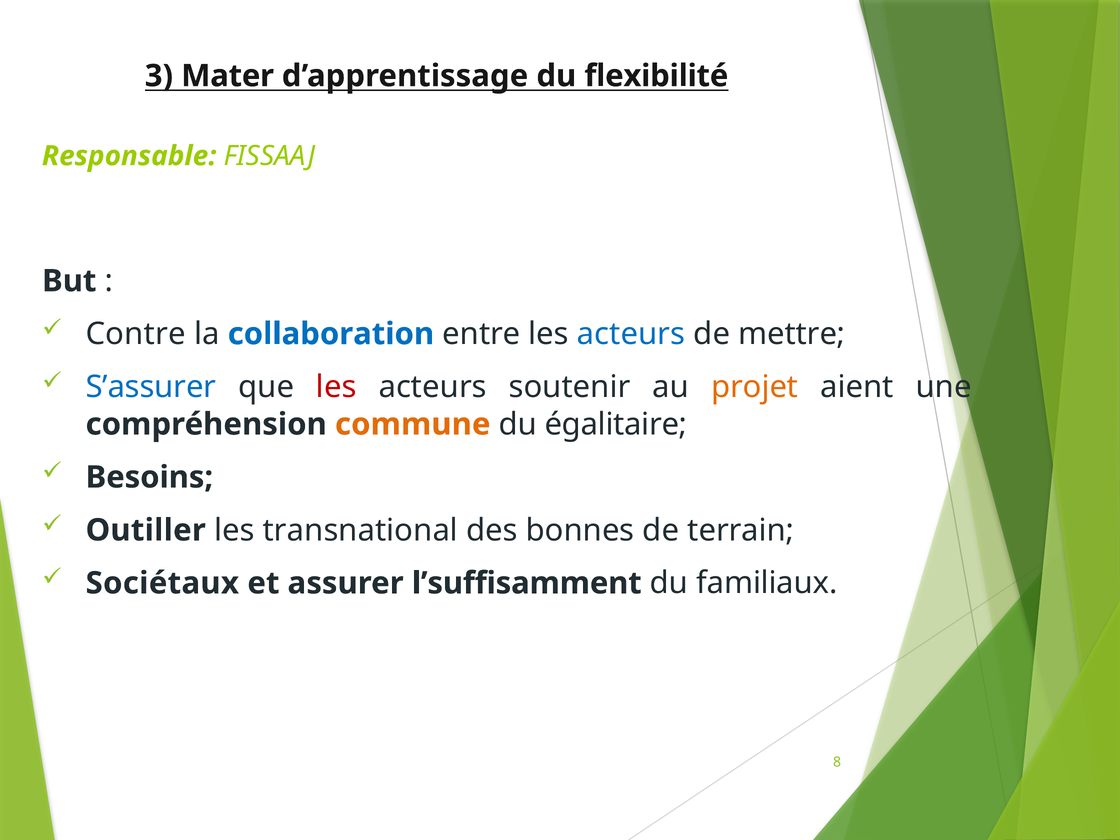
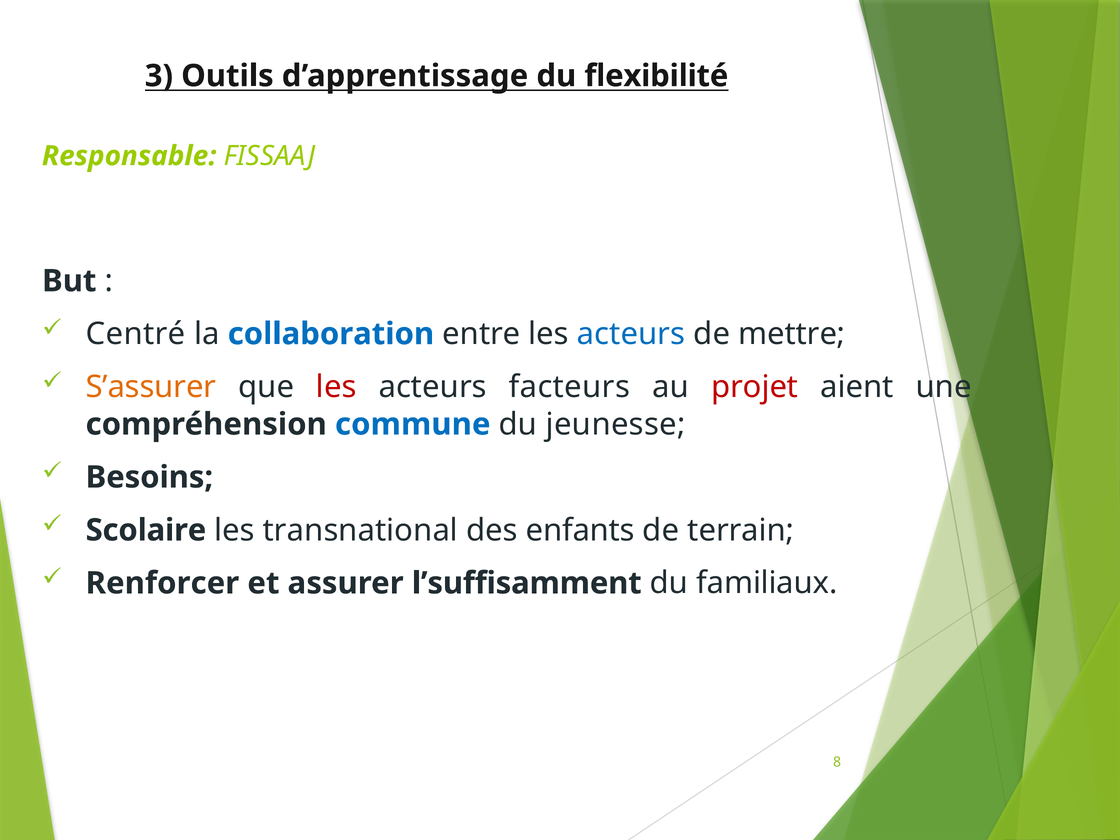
Mater: Mater -> Outils
Contre: Contre -> Centré
S’assurer colour: blue -> orange
soutenir: soutenir -> facteurs
projet colour: orange -> red
commune colour: orange -> blue
égalitaire: égalitaire -> jeunesse
Outiller: Outiller -> Scolaire
bonnes: bonnes -> enfants
Sociétaux: Sociétaux -> Renforcer
